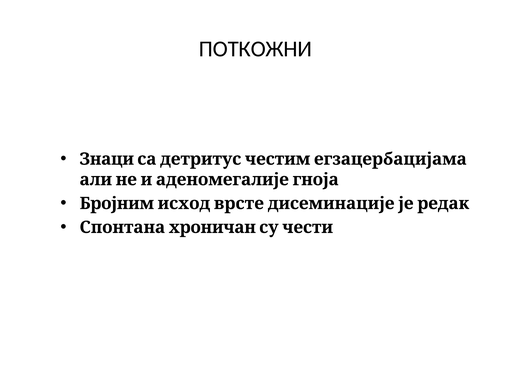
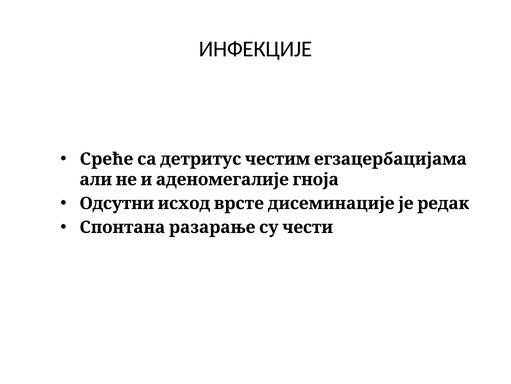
ПОТКОЖНИ: ПОТКОЖНИ -> ИНФЕКЦИЈЕ
Знаци: Знаци -> Среће
Бројним: Бројним -> Одсутни
хроничан: хроничан -> разарање
